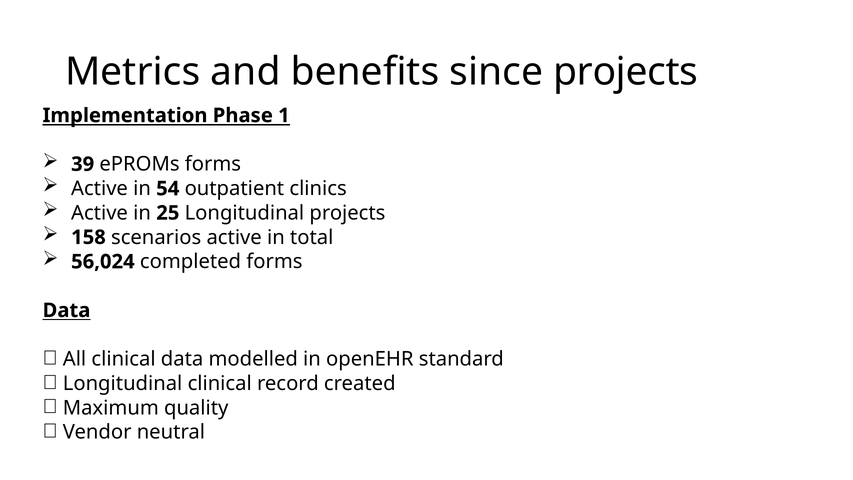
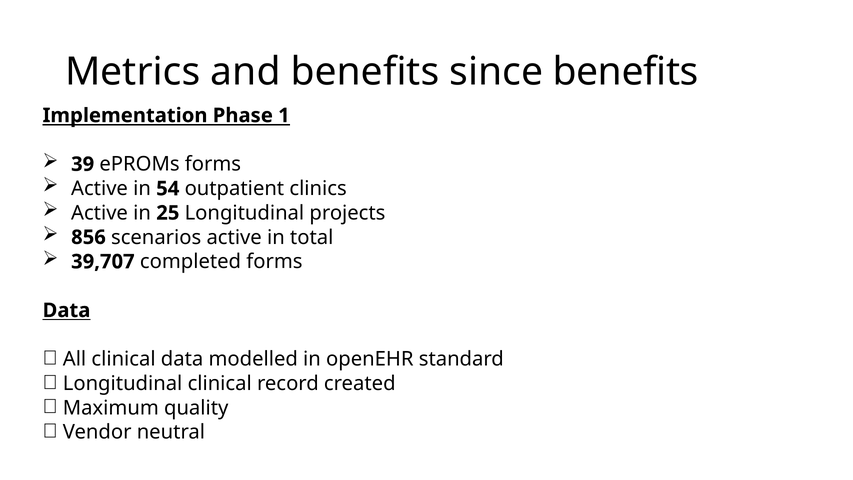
since projects: projects -> benefits
158: 158 -> 856
56,024: 56,024 -> 39,707
